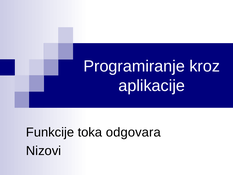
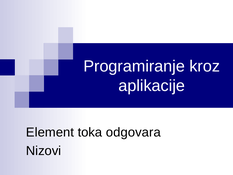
Funkcije: Funkcije -> Element
